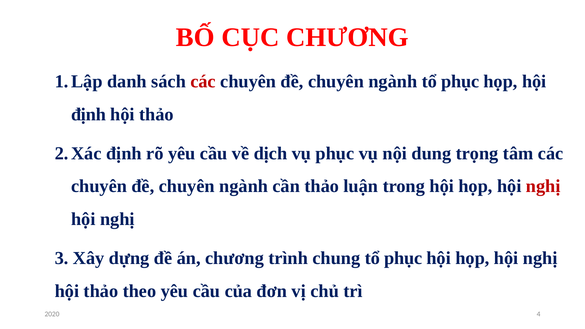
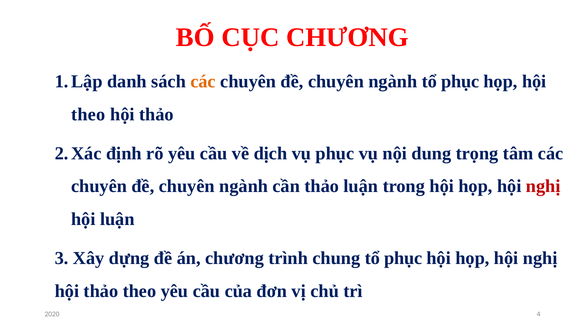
các at (203, 81) colour: red -> orange
định at (89, 114): định -> theo
nghị at (117, 219): nghị -> luận
